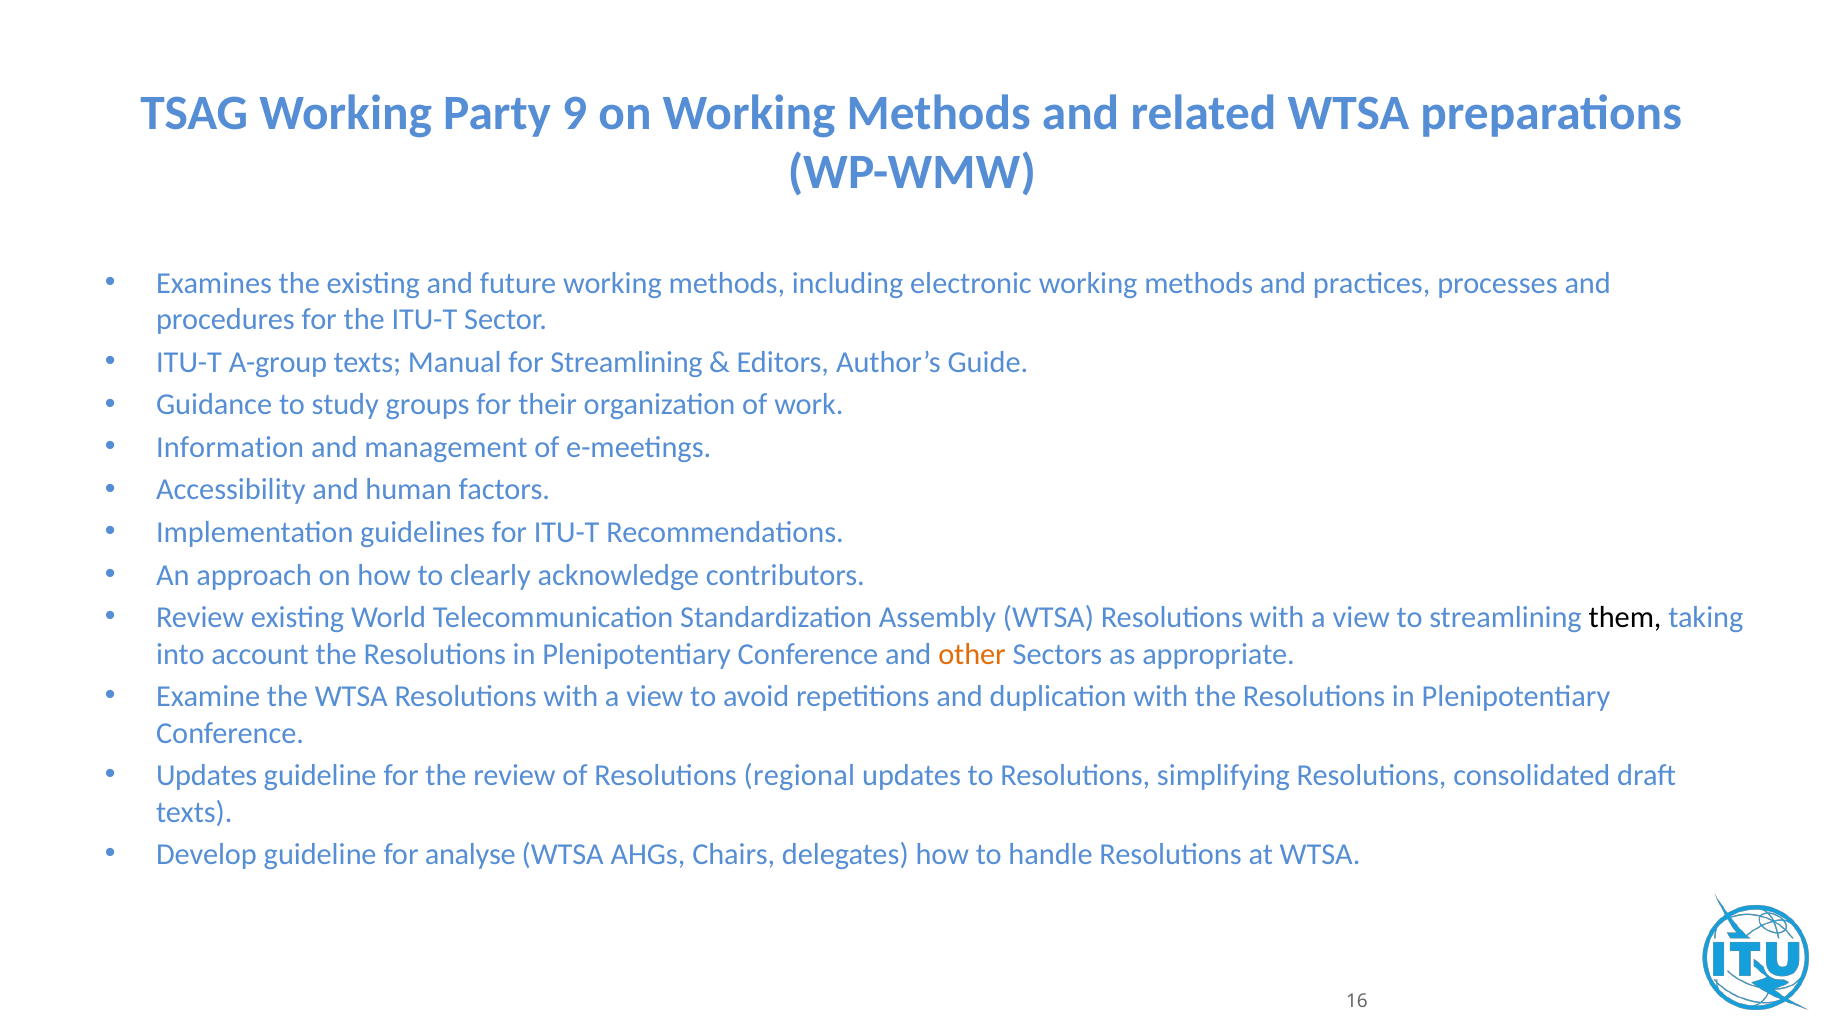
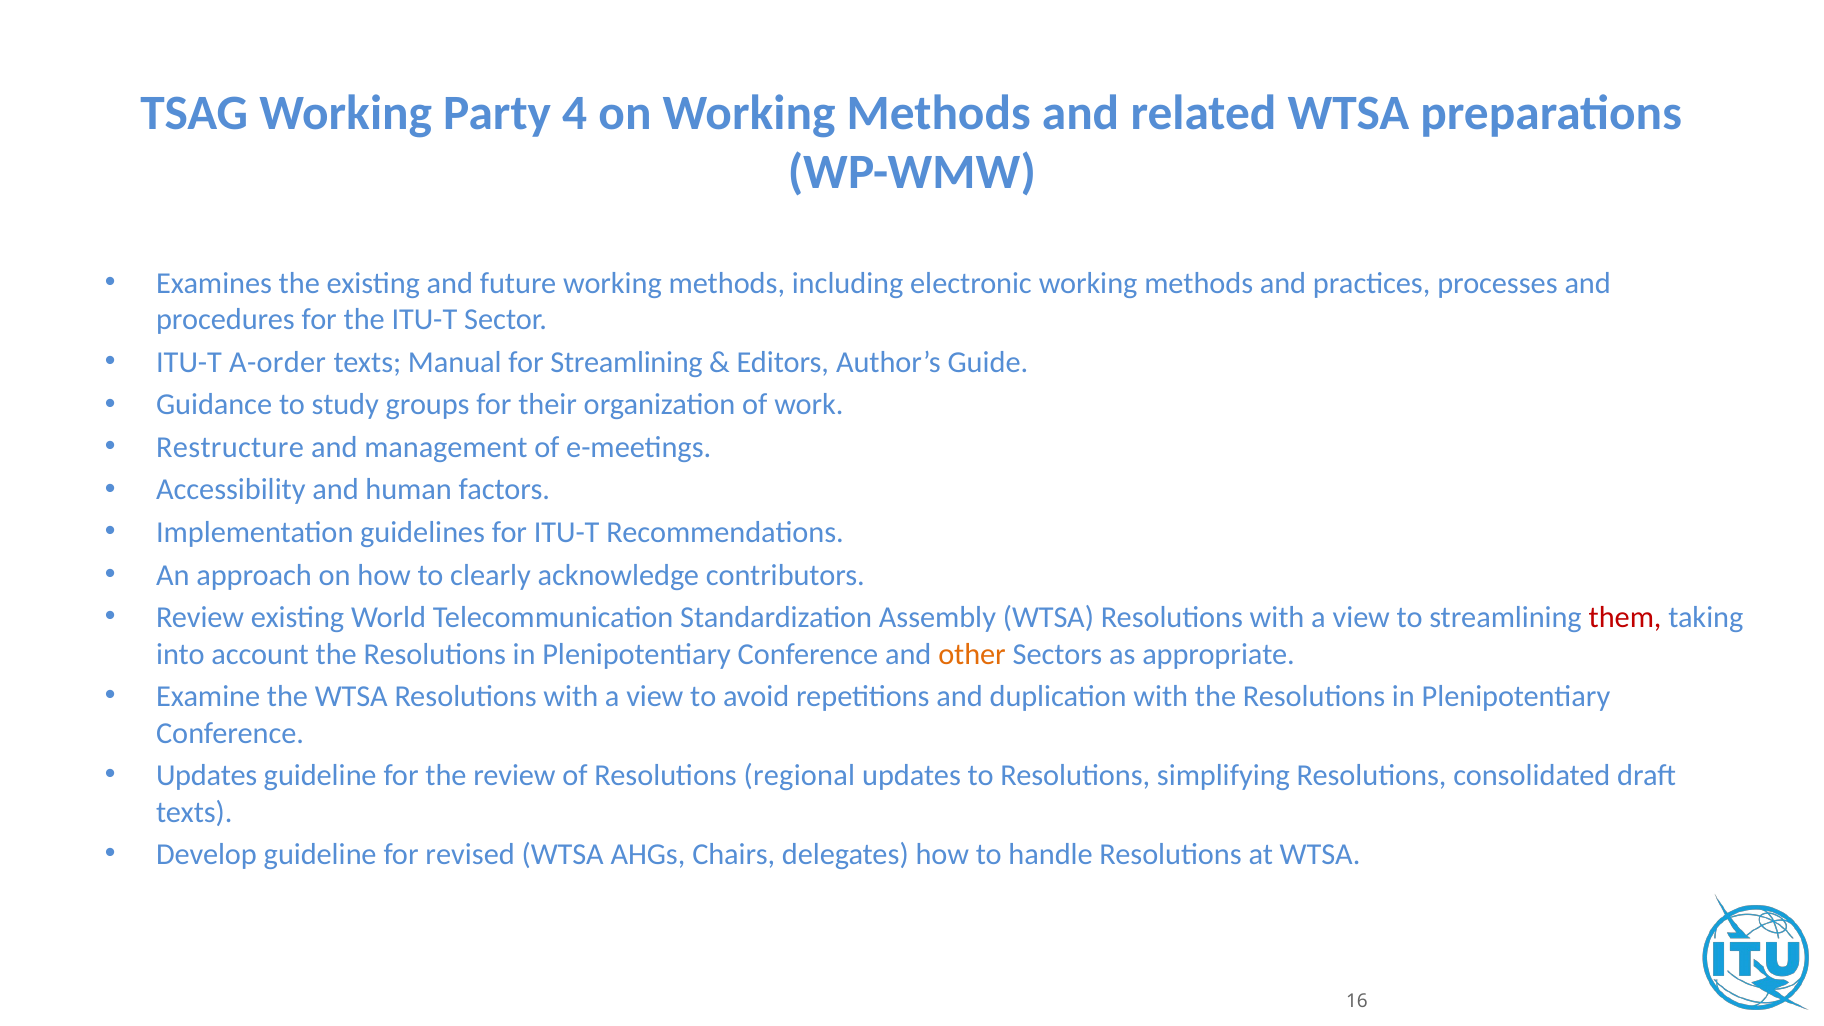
9: 9 -> 4
A-group: A-group -> A-order
Information: Information -> Restructure
them colour: black -> red
analyse: analyse -> revised
